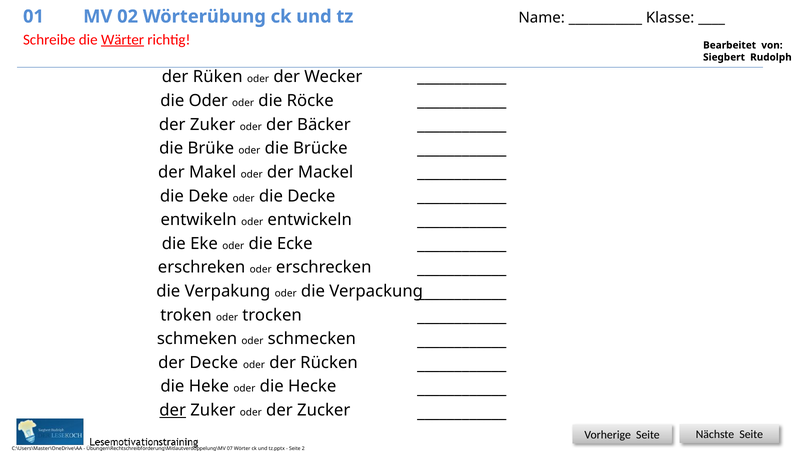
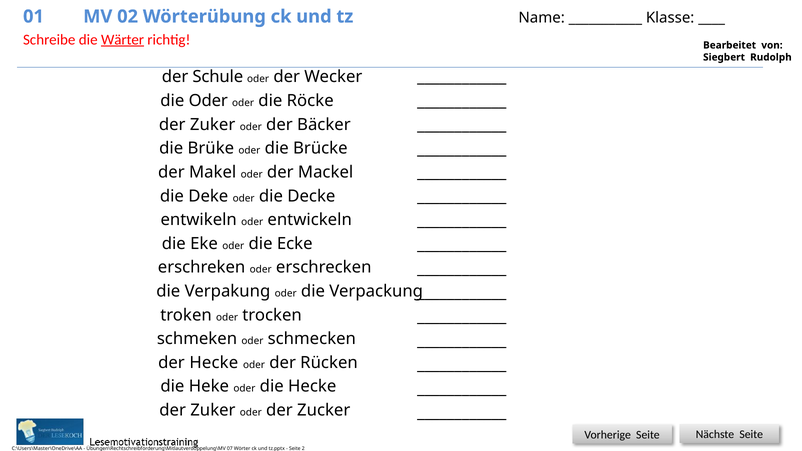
Rüken: Rüken -> Schule
der Decke: Decke -> Hecke
der at (173, 410) underline: present -> none
